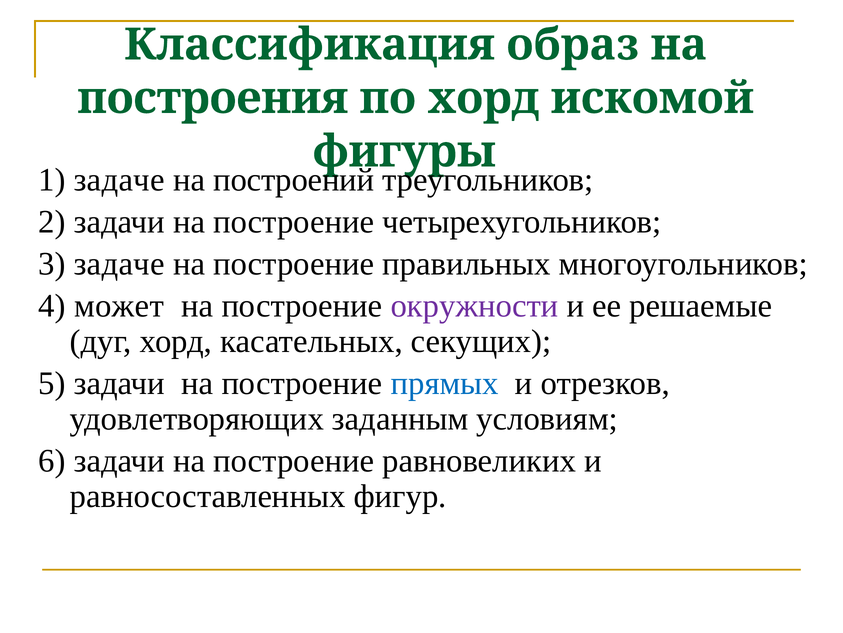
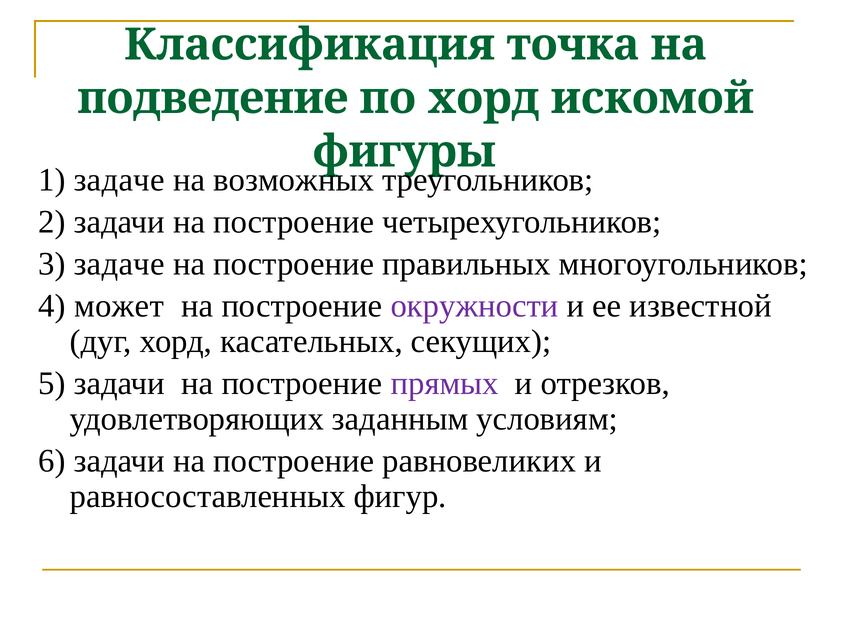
образ: образ -> точка
построения: построения -> подведение
построений: построений -> возможных
решаемые: решаемые -> известной
прямых colour: blue -> purple
